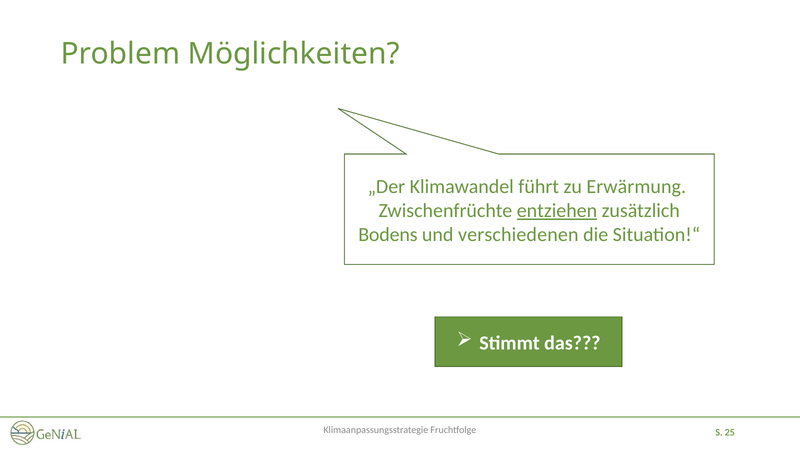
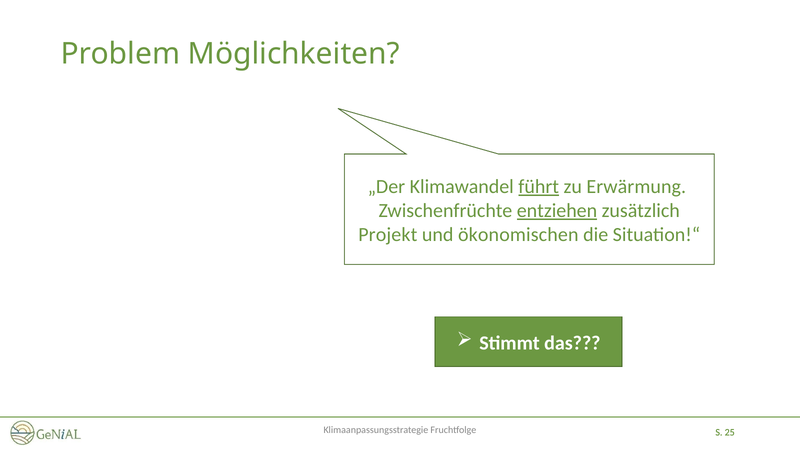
führt underline: none -> present
Bodens: Bodens -> Projekt
verschiedenen: verschiedenen -> ökonomischen
